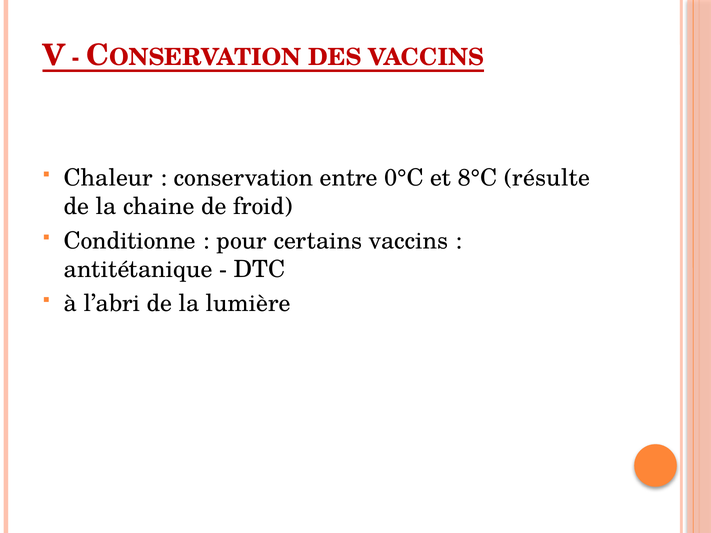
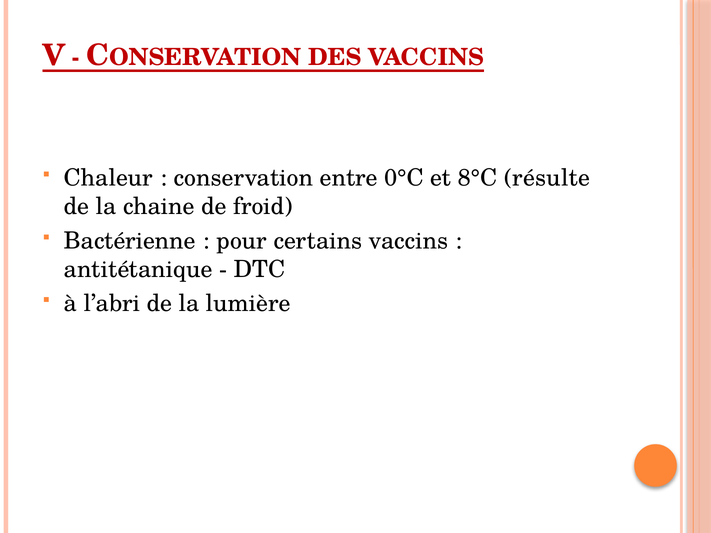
Conditionne: Conditionne -> Bactérienne
